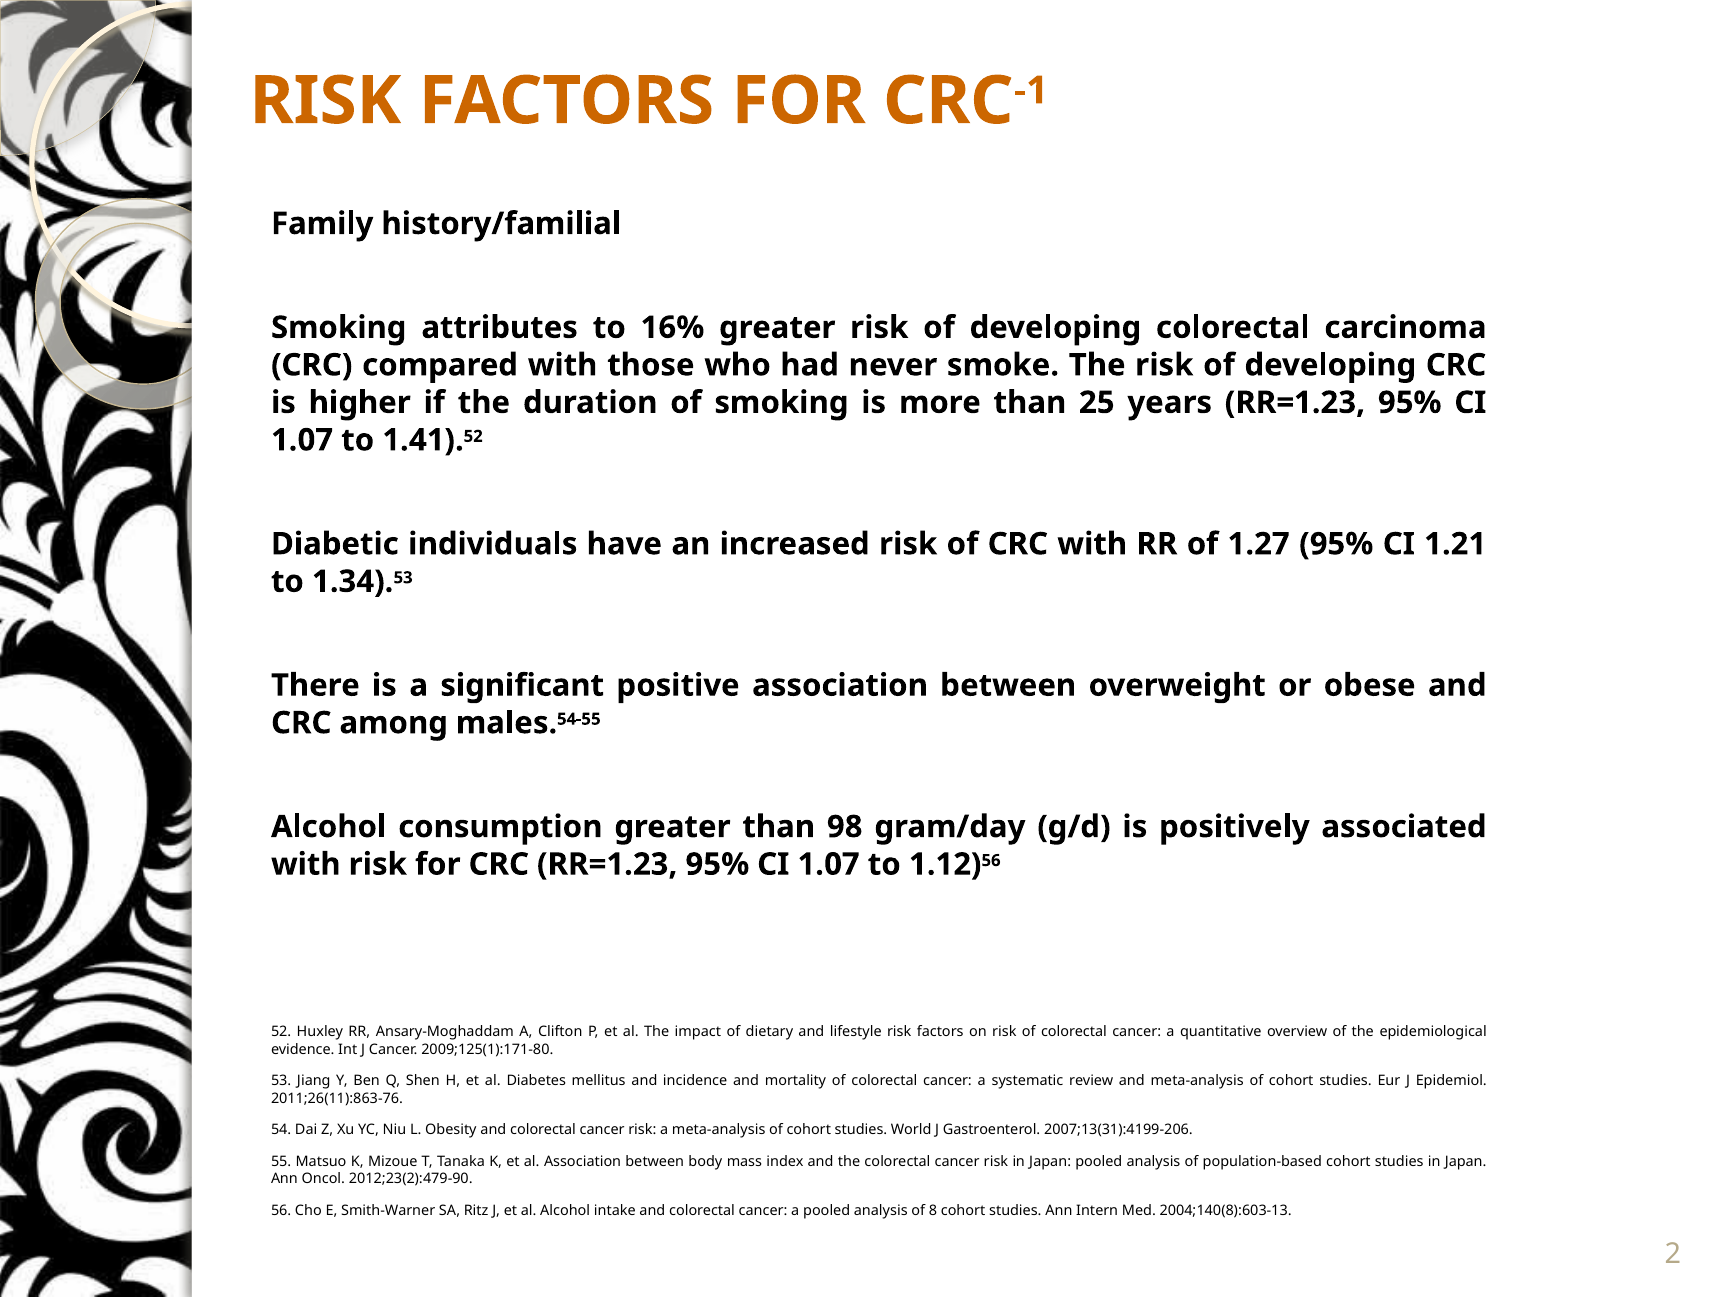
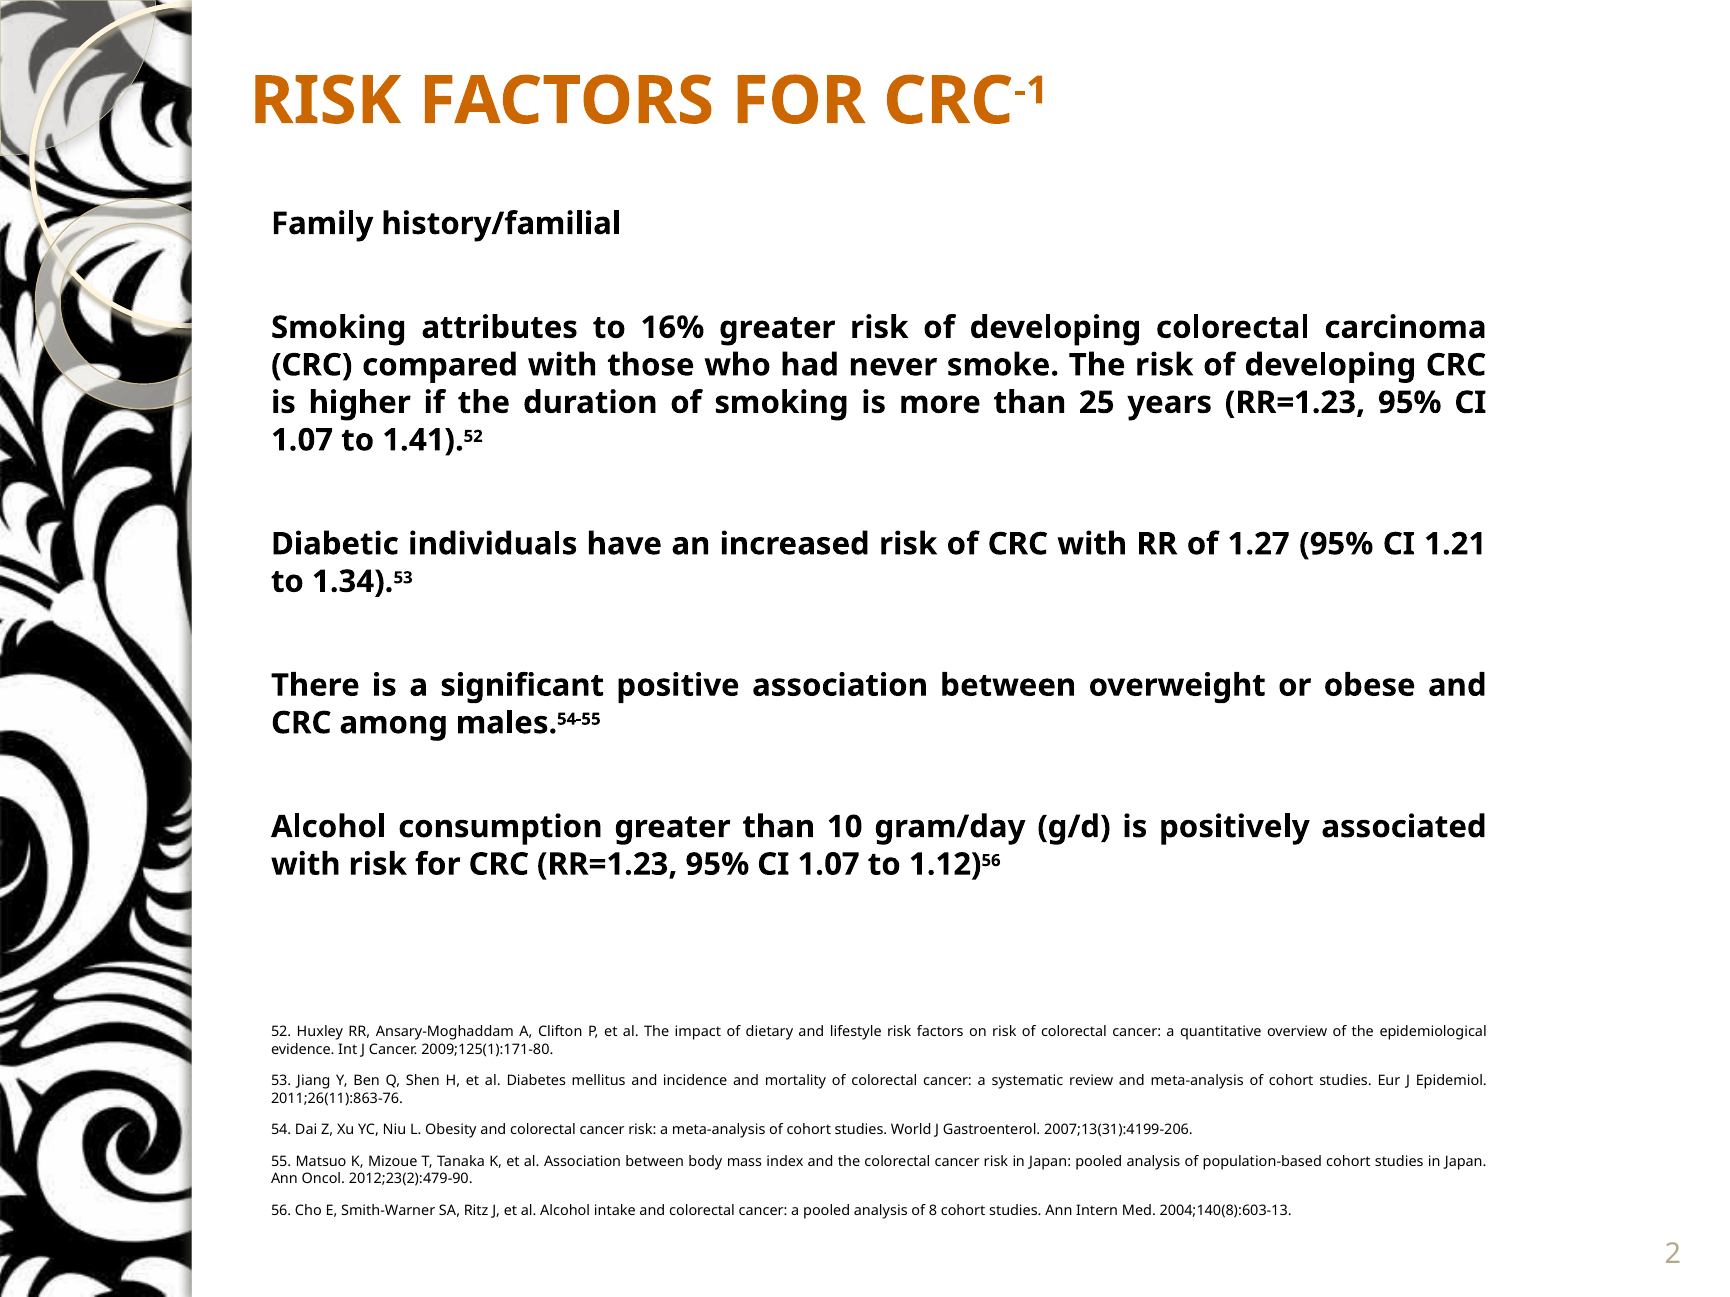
98: 98 -> 10
